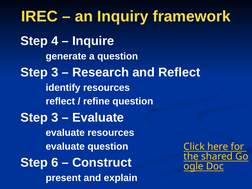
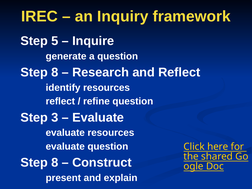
4: 4 -> 5
3 at (55, 72): 3 -> 8
6 at (55, 163): 6 -> 8
